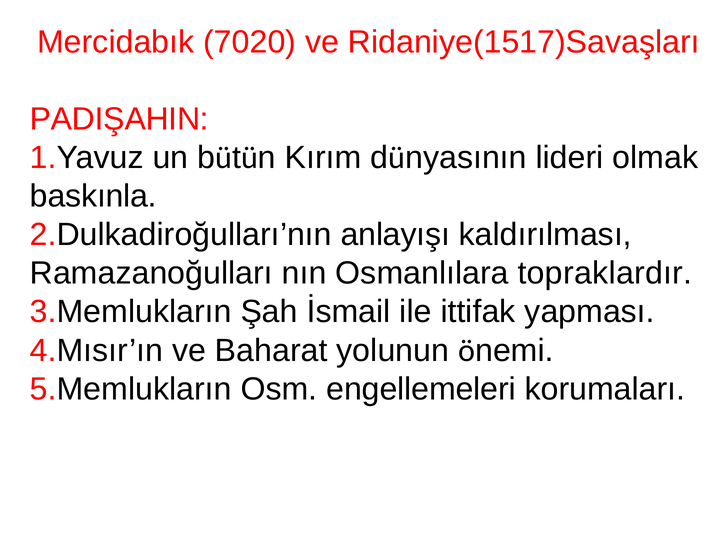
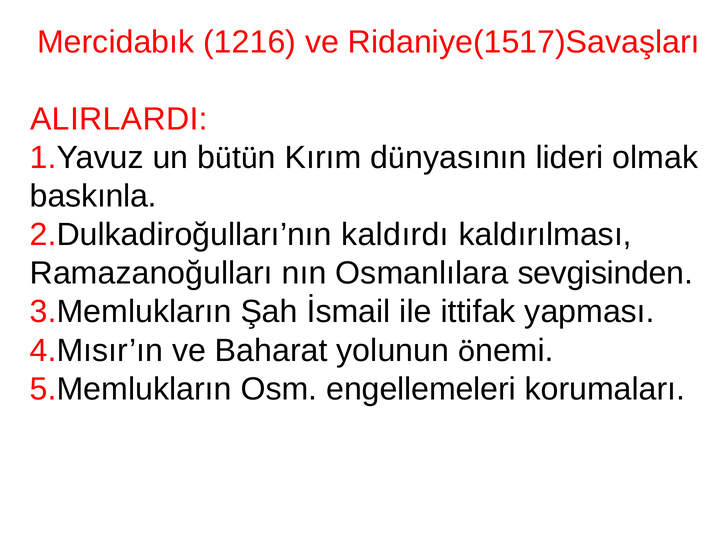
7020: 7020 -> 1216
PADIŞAHIN: PADIŞAHIN -> ALIRLARDI
anlayışı: anlayışı -> kaldırdı
topraklardır: topraklardır -> sevgisinden
